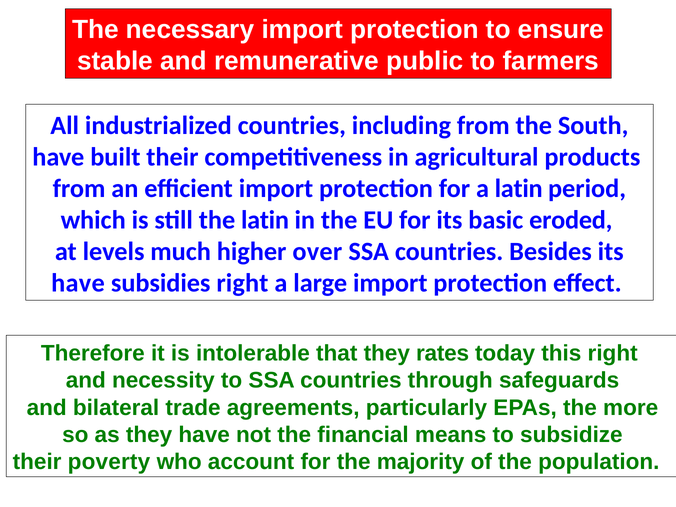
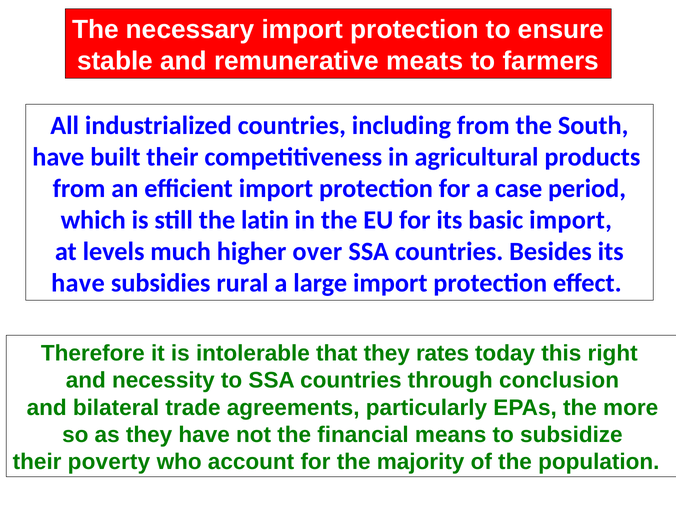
public: public -> meats
a latin: latin -> case
basic eroded: eroded -> import
subsidies right: right -> rural
safeguards: safeguards -> conclusion
